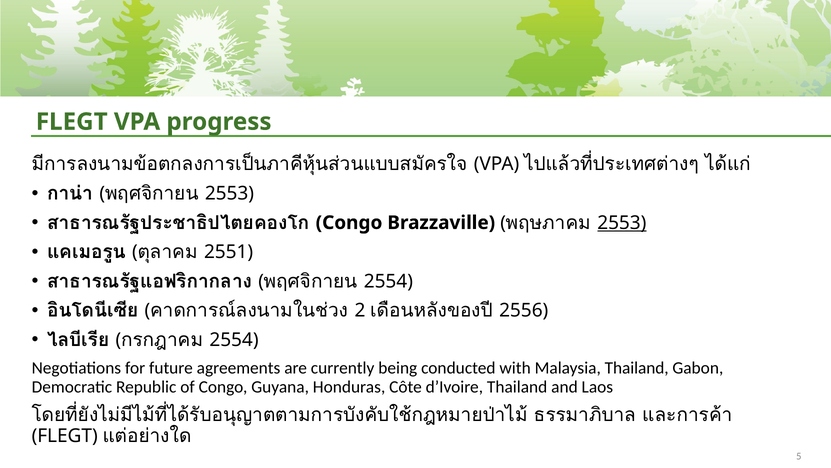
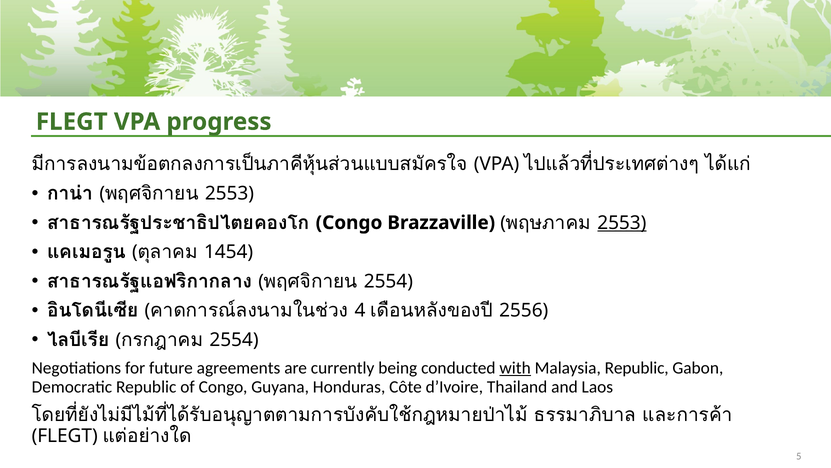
2551: 2551 -> 1454
2: 2 -> 4
with underline: none -> present
Malaysia Thailand: Thailand -> Republic
